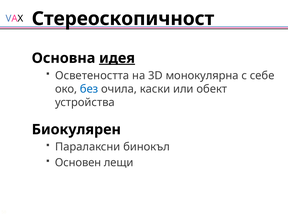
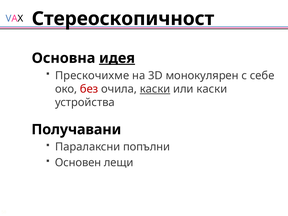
Осветеността: Осветеността -> Прескочихме
монокулярна: монокулярна -> монокулярен
без colour: blue -> red
каски at (155, 89) underline: none -> present
или обект: обект -> каски
Биокулярен: Биокулярен -> Получавани
бинокъл: бинокъл -> попълни
